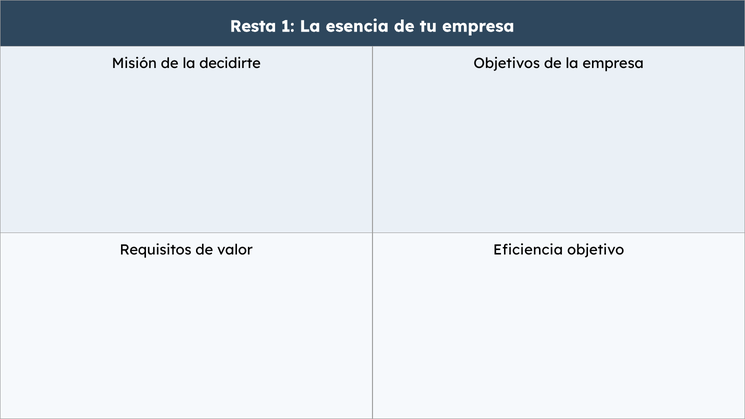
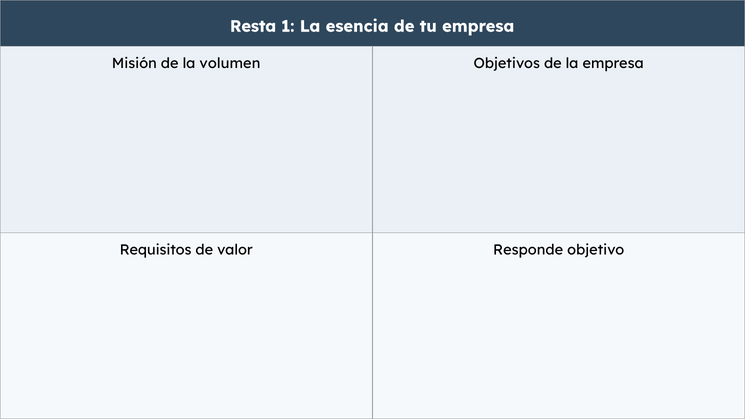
decidirte: decidirte -> volumen
Eficiencia: Eficiencia -> Responde
